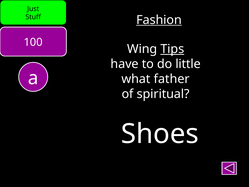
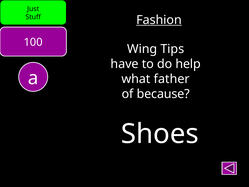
Tips underline: present -> none
little: little -> help
spiritual: spiritual -> because
